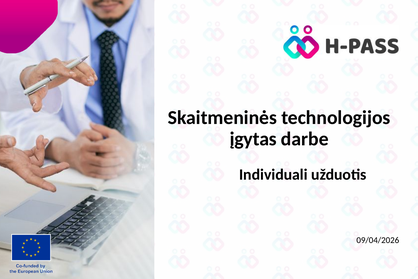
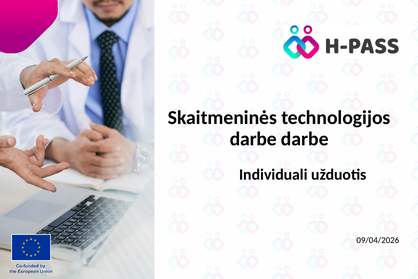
įgytas at (253, 139): įgytas -> darbe
